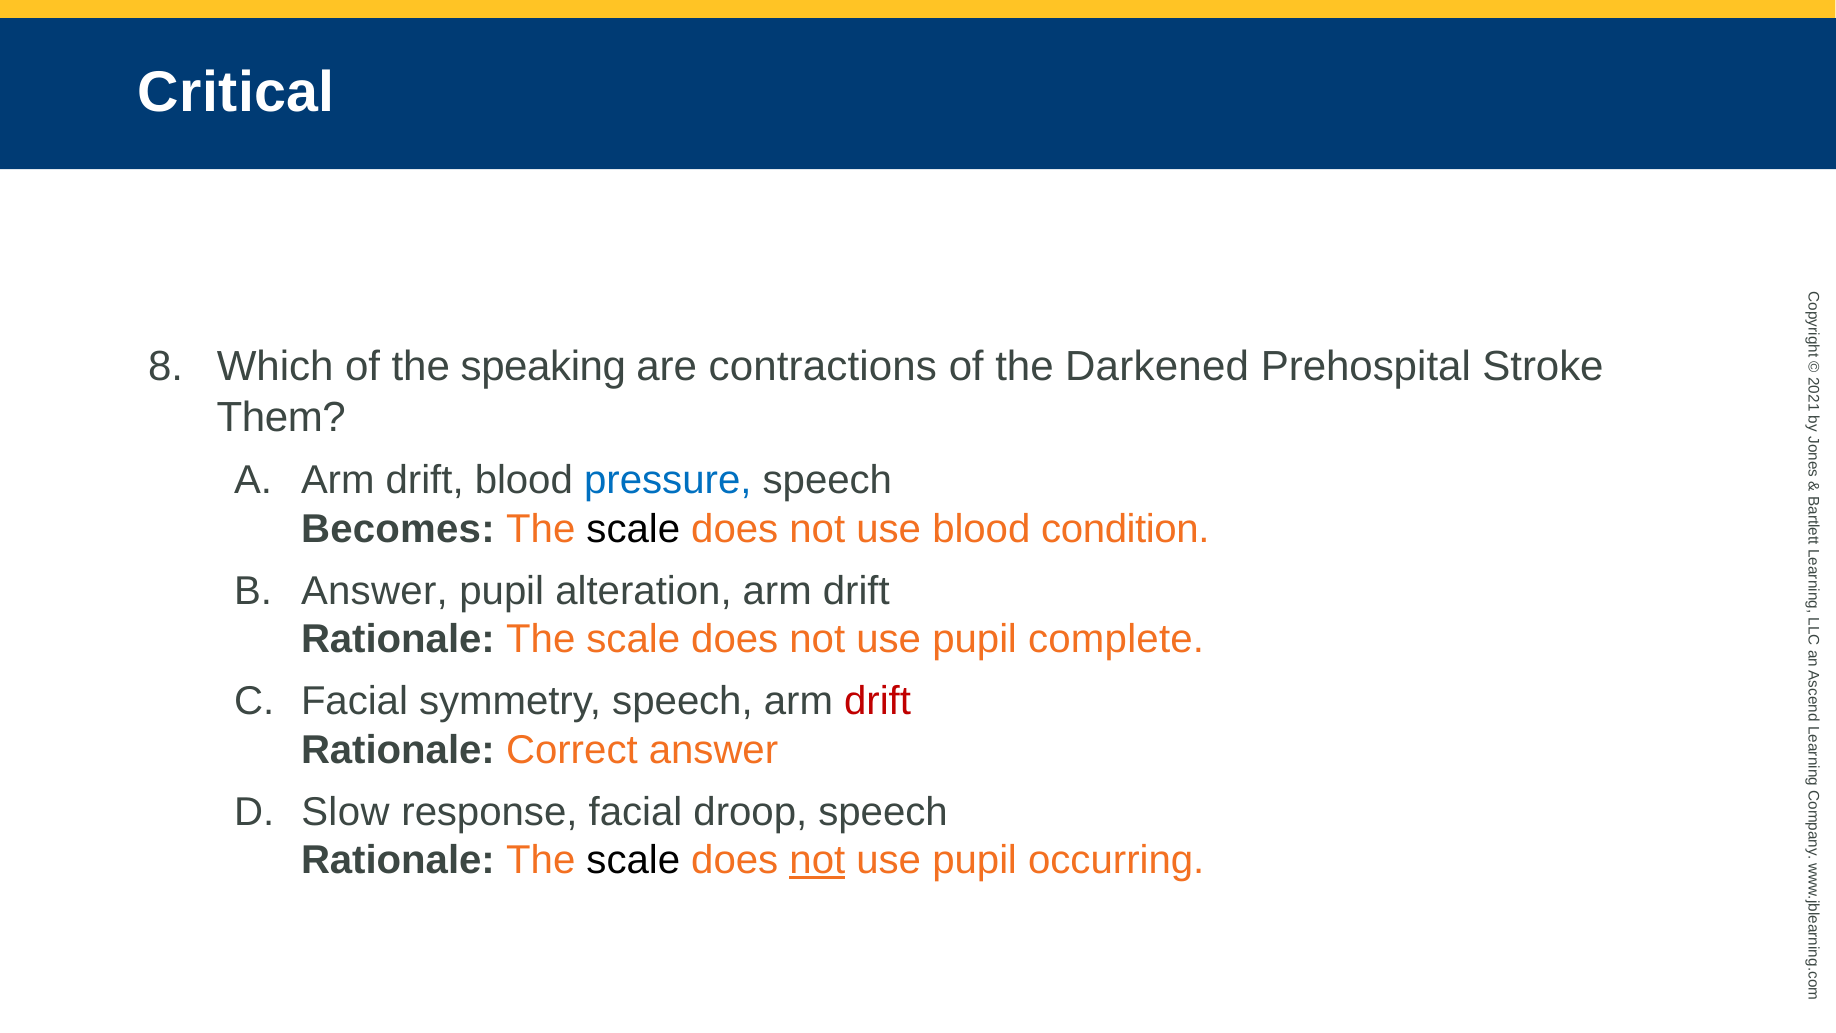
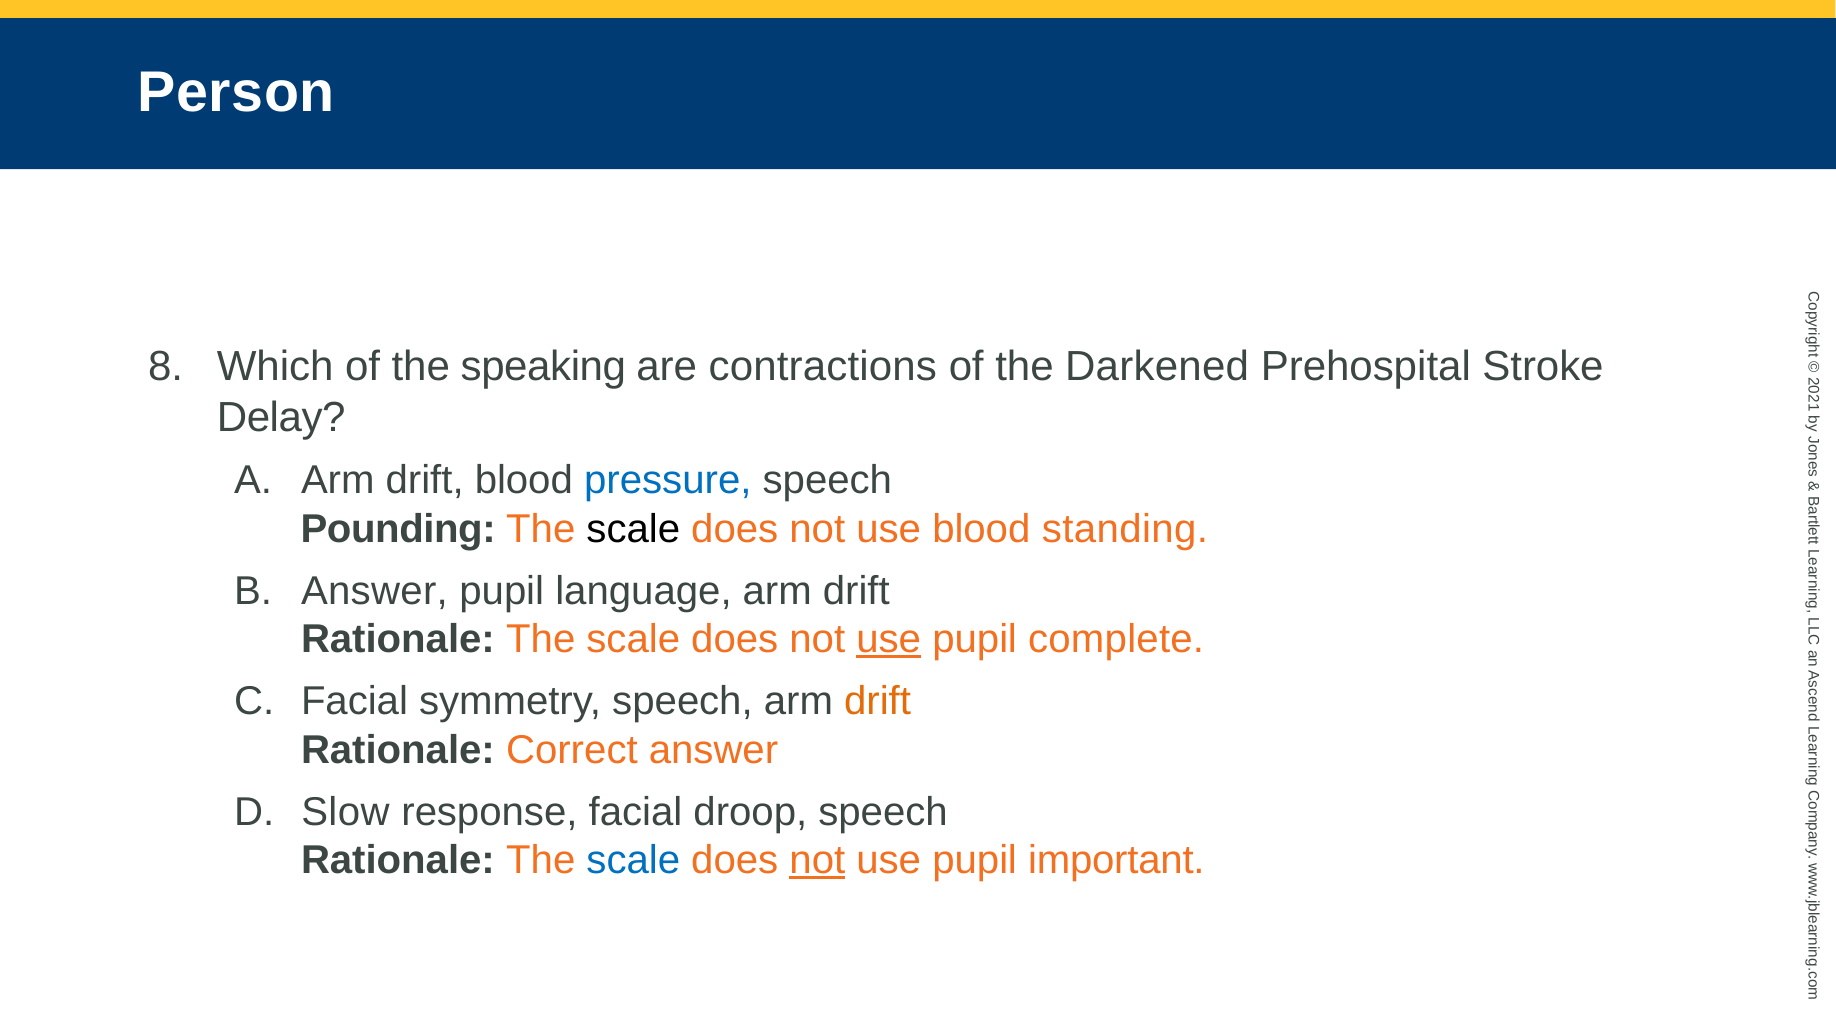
Critical: Critical -> Person
Them: Them -> Delay
Becomes: Becomes -> Pounding
condition: condition -> standing
alteration: alteration -> language
use at (889, 639) underline: none -> present
drift at (877, 701) colour: red -> orange
scale at (633, 860) colour: black -> blue
occurring: occurring -> important
